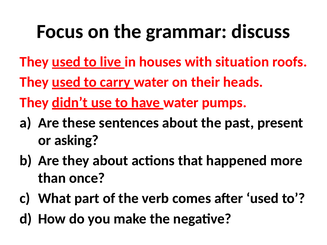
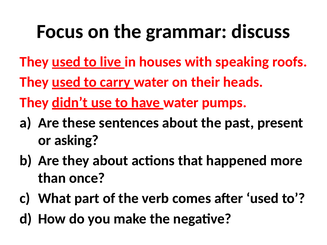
situation: situation -> speaking
